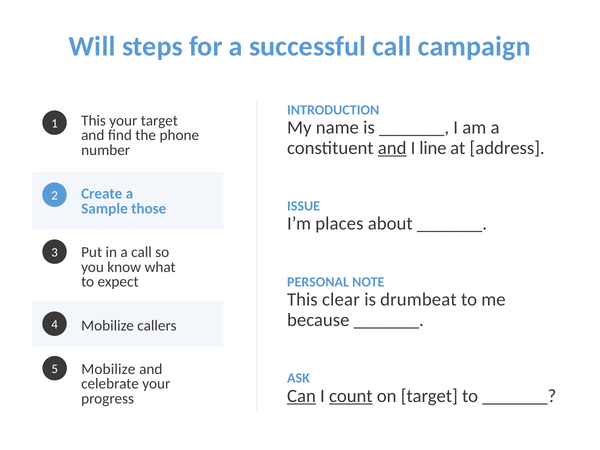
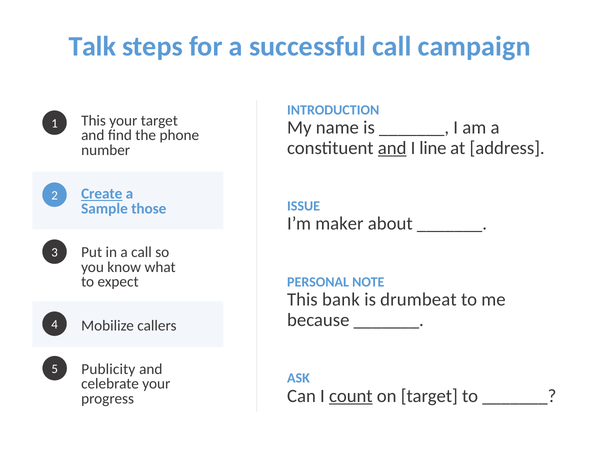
Will: Will -> Talk
Create underline: none -> present
places: places -> maker
clear: clear -> bank
Mobilize at (108, 369): Mobilize -> Publicity
Can underline: present -> none
